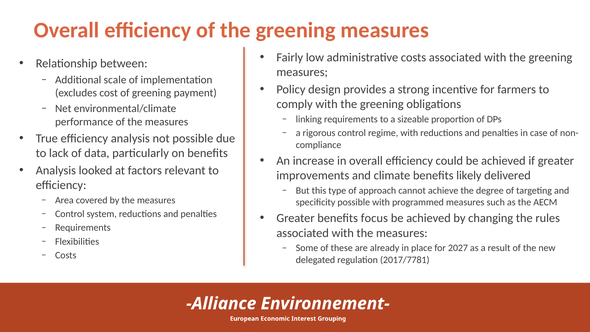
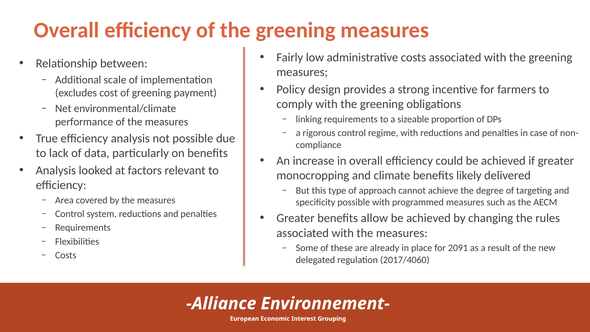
improvements: improvements -> monocropping
focus: focus -> allow
2027: 2027 -> 2091
2017/7781: 2017/7781 -> 2017/4060
